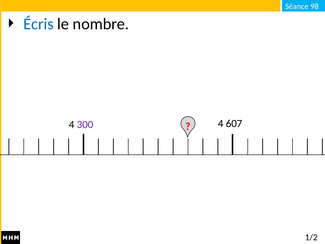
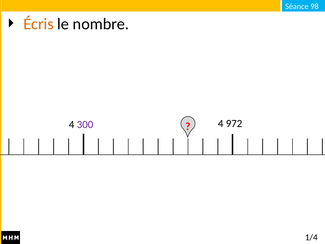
Écris colour: blue -> orange
607: 607 -> 972
1/2: 1/2 -> 1/4
